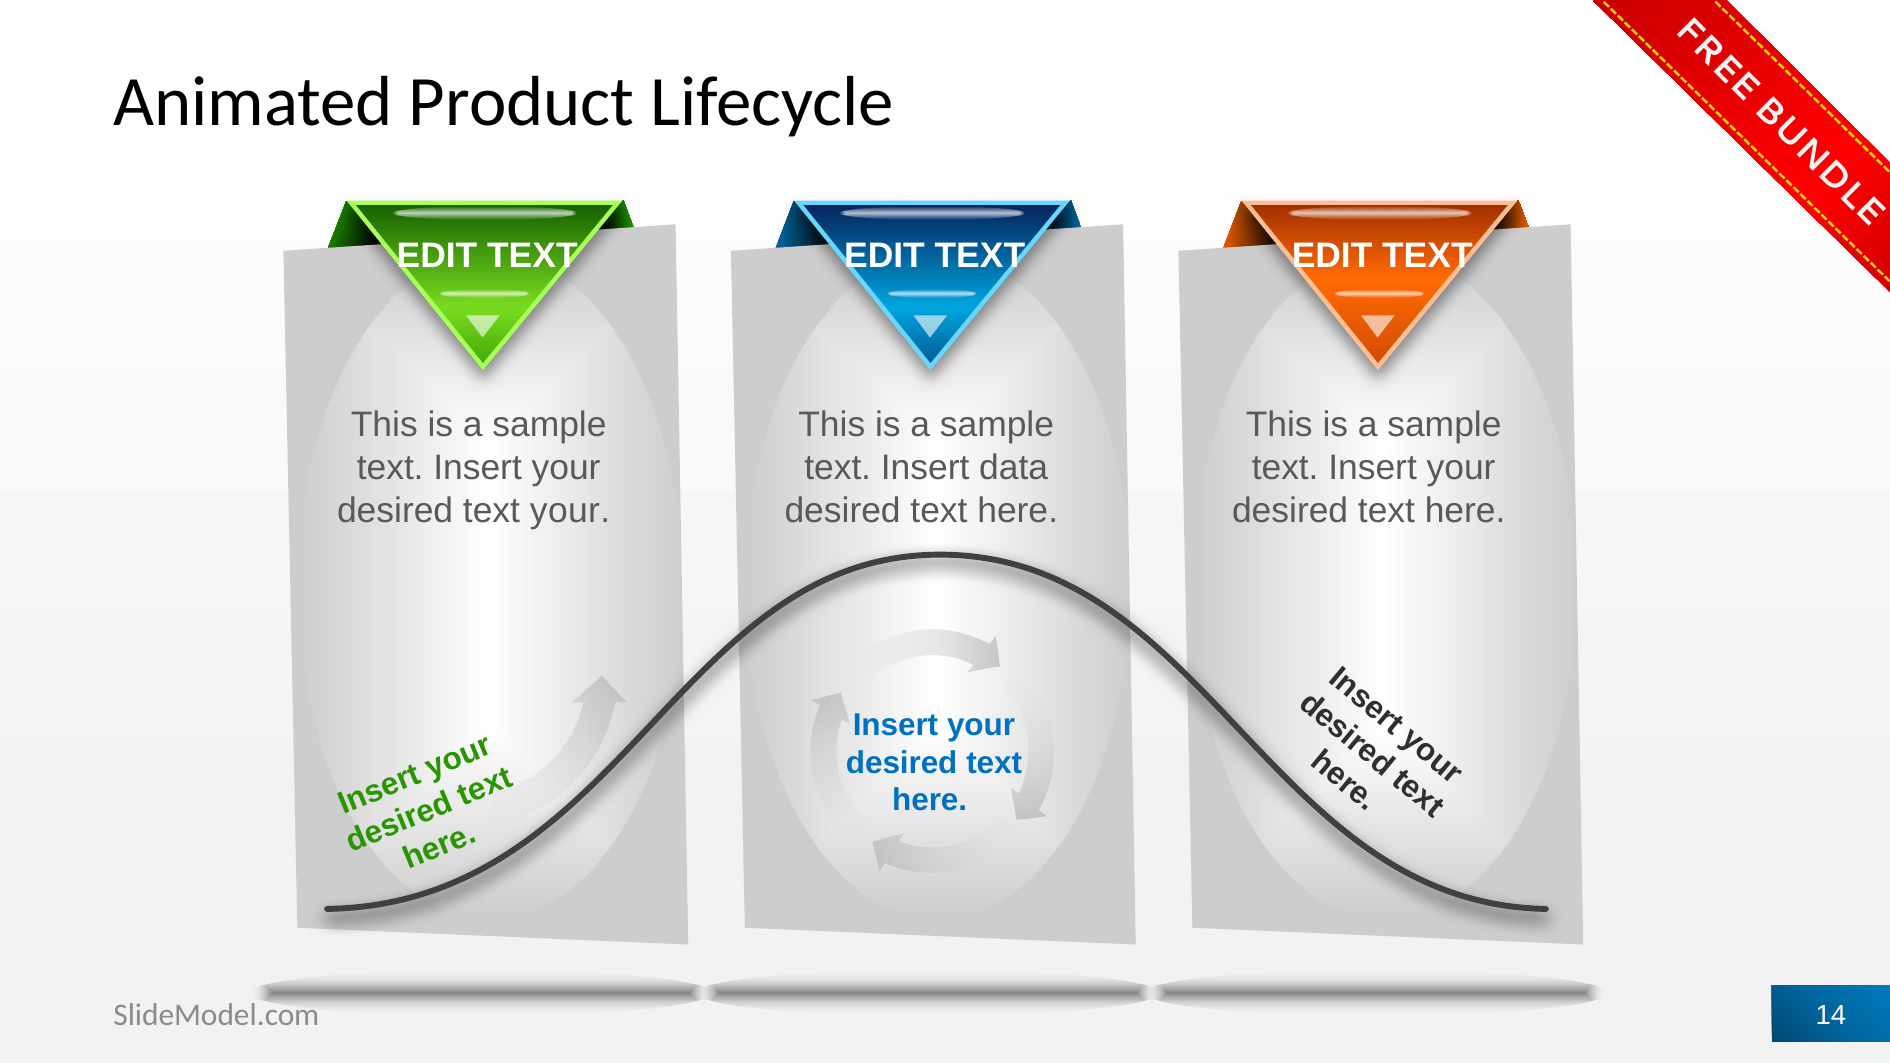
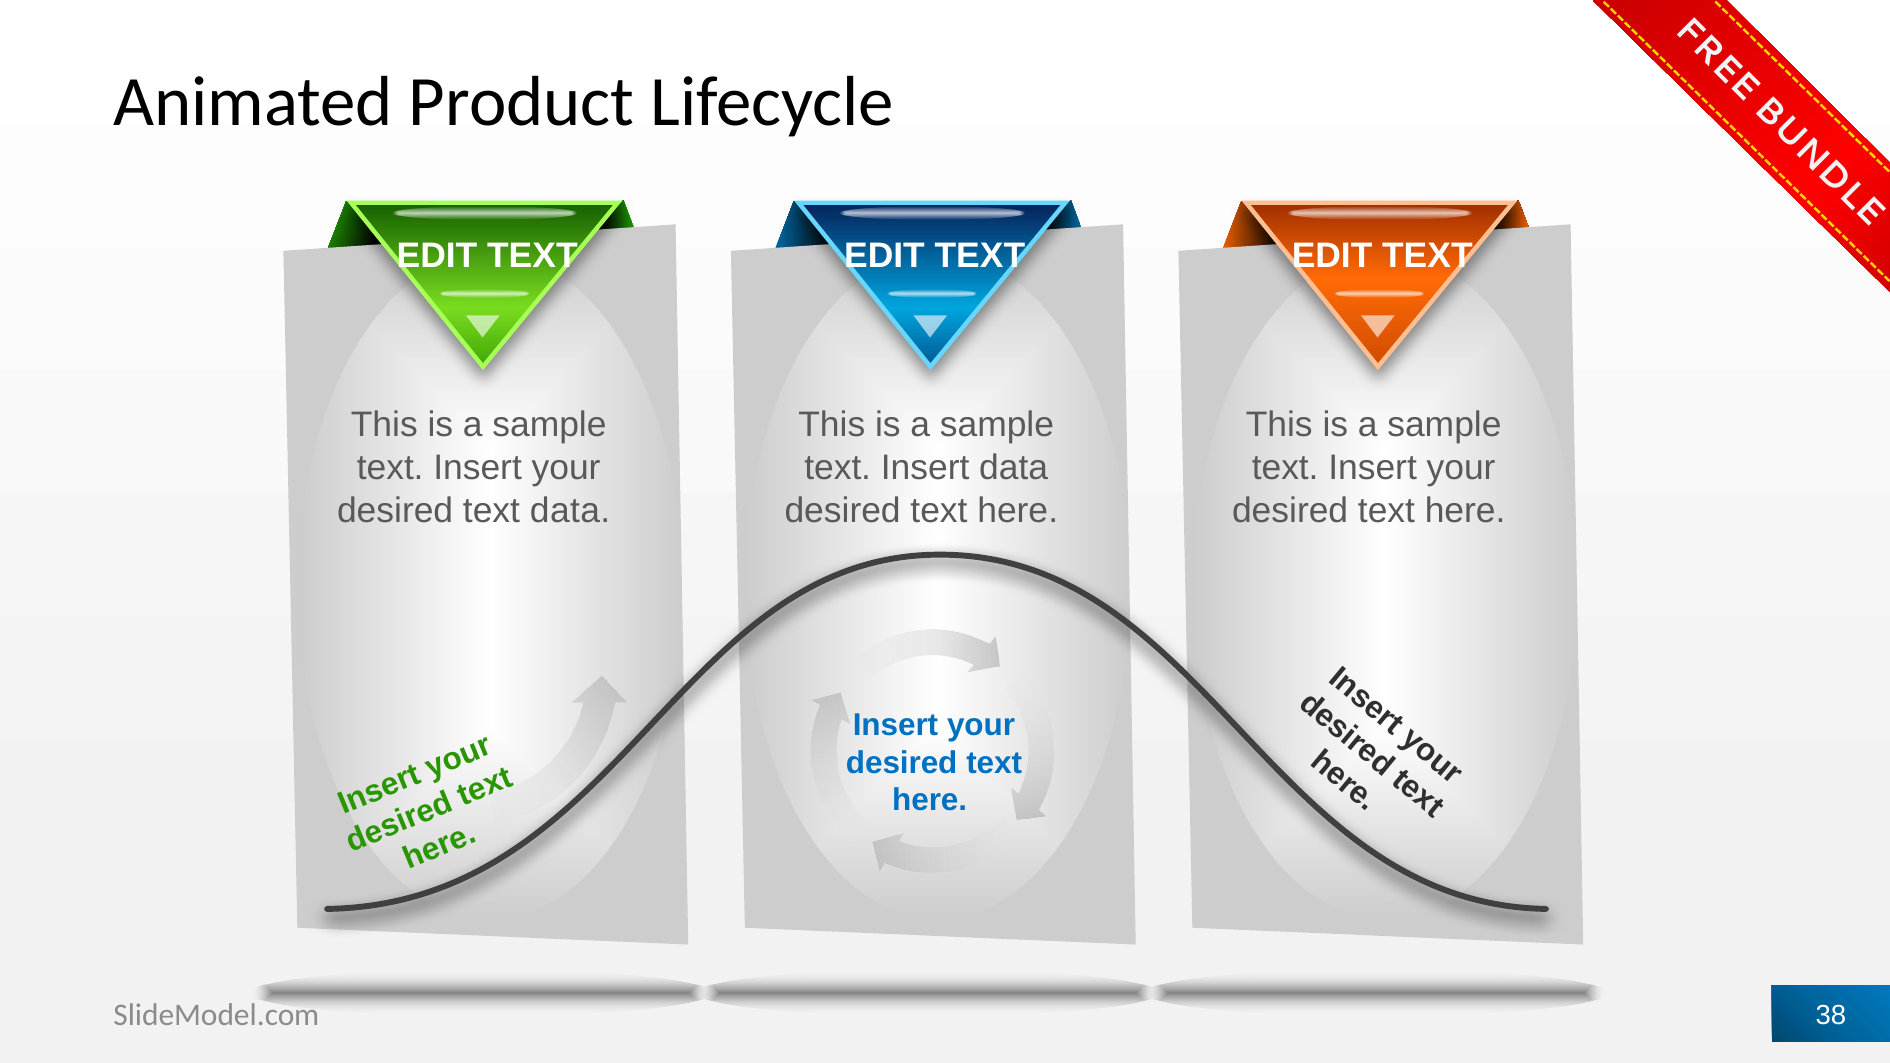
text your: your -> data
14: 14 -> 38
